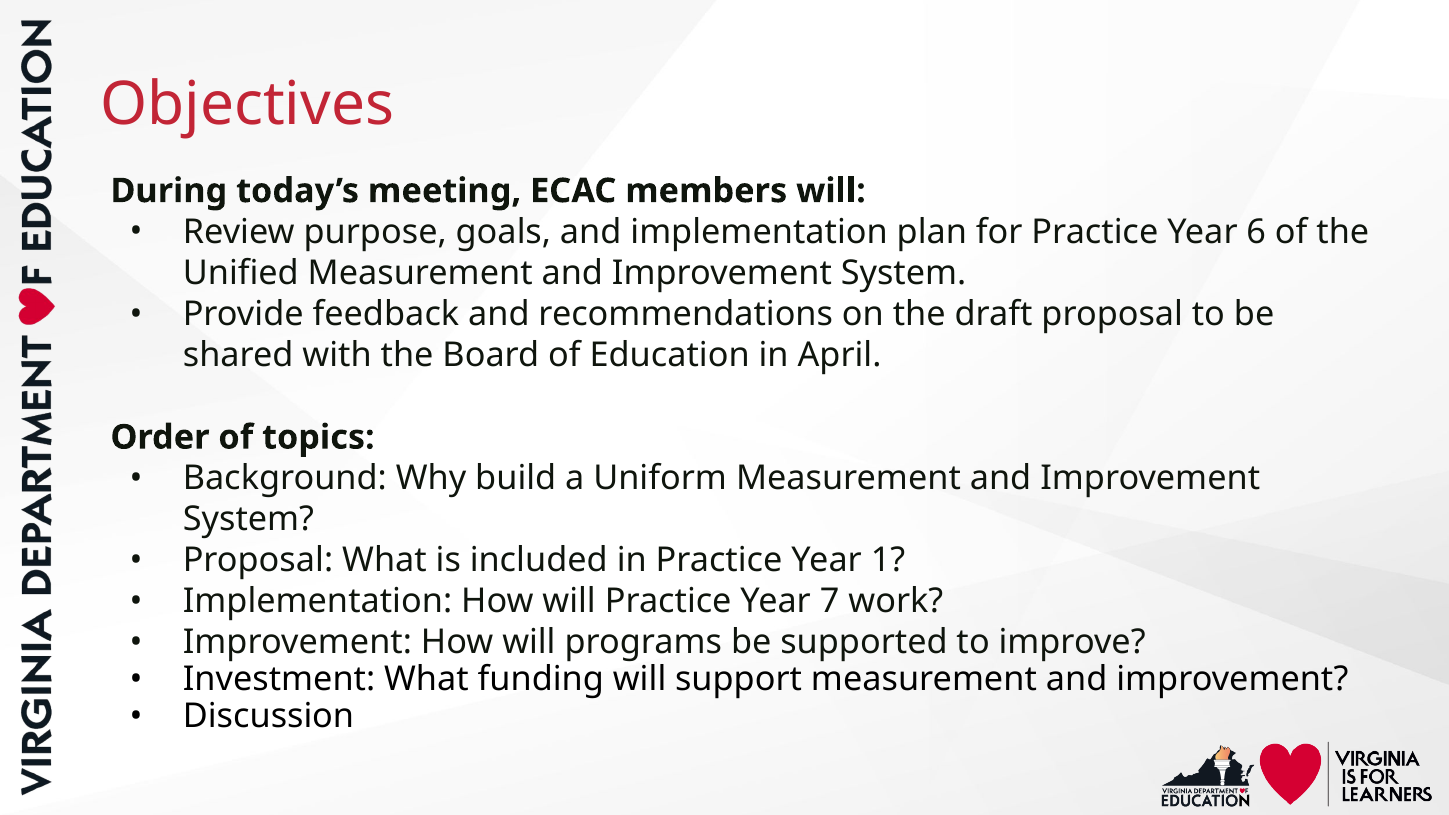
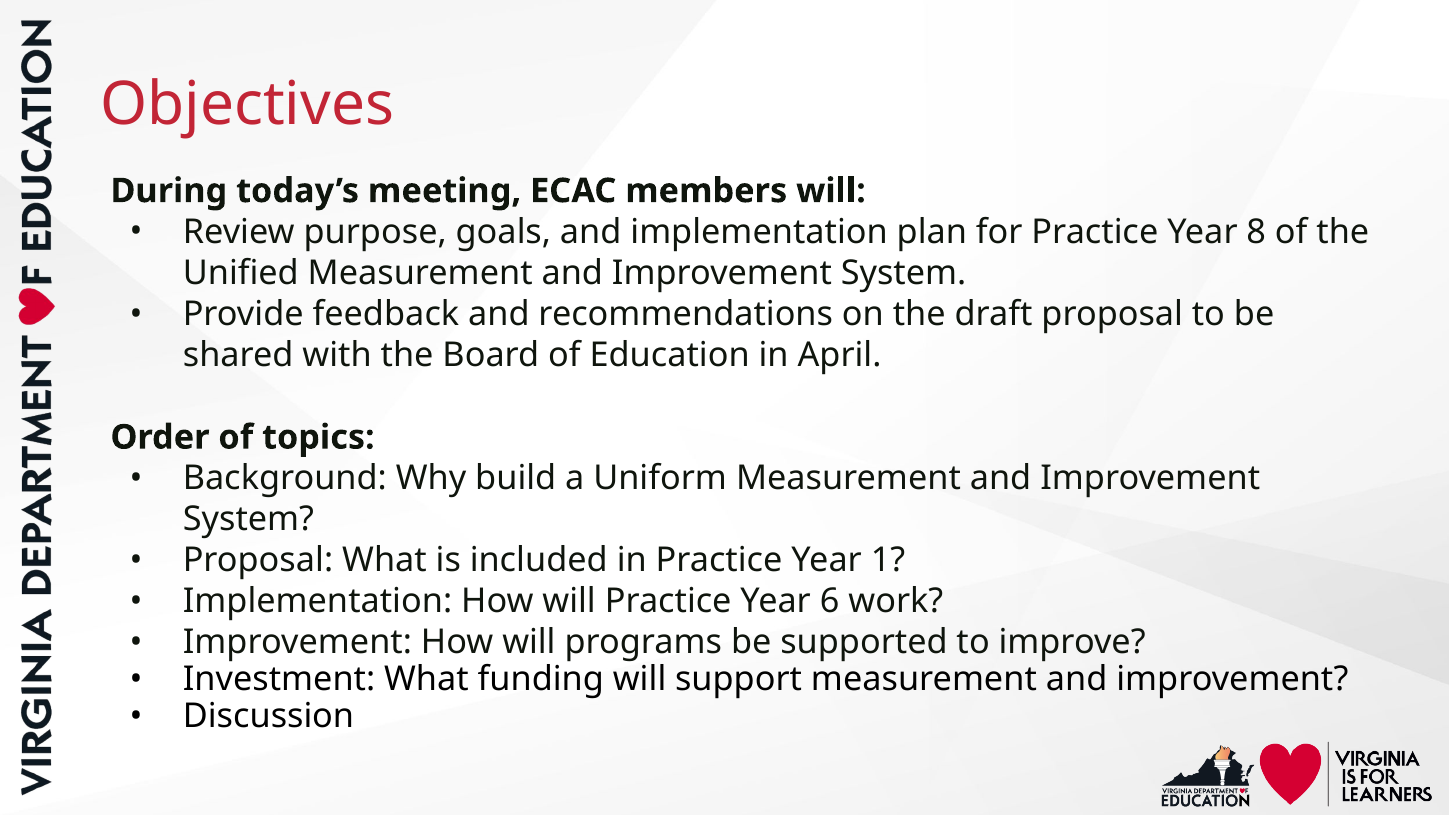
6: 6 -> 8
7: 7 -> 6
